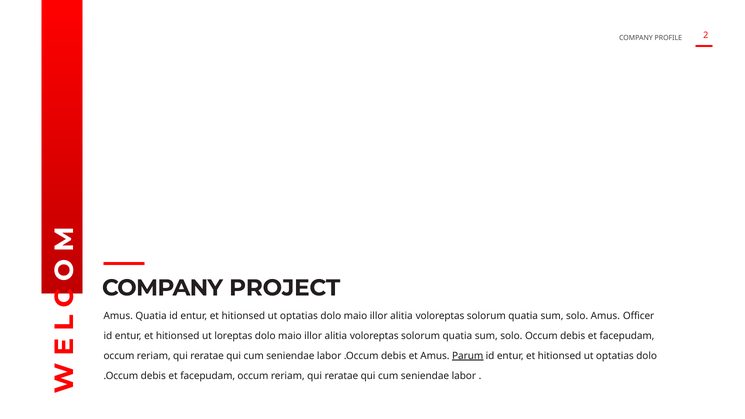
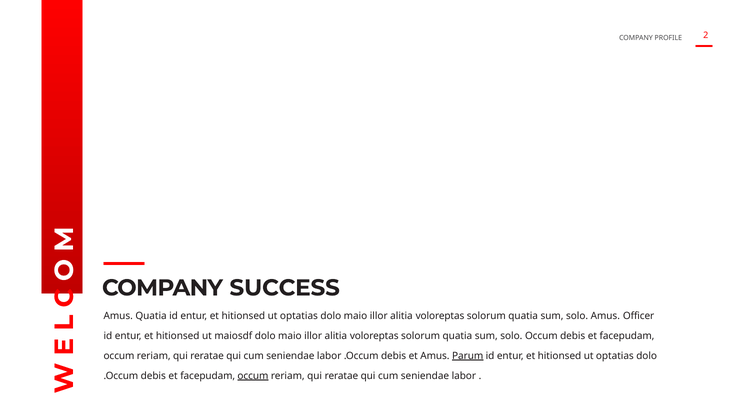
PROJECT: PROJECT -> SUCCESS
loreptas: loreptas -> maiosdf
occum at (253, 376) underline: none -> present
